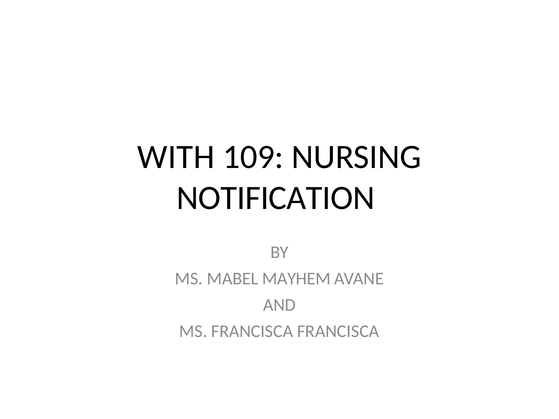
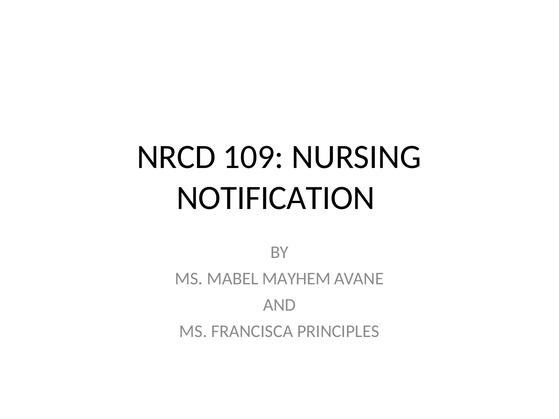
WITH: WITH -> NRCD
FRANCISCA FRANCISCA: FRANCISCA -> PRINCIPLES
